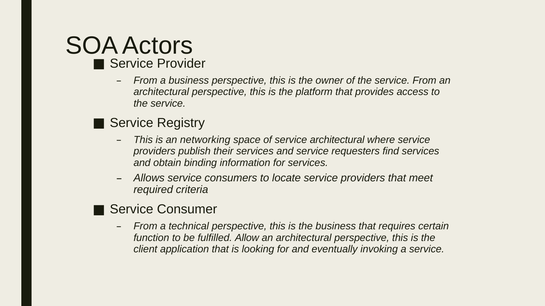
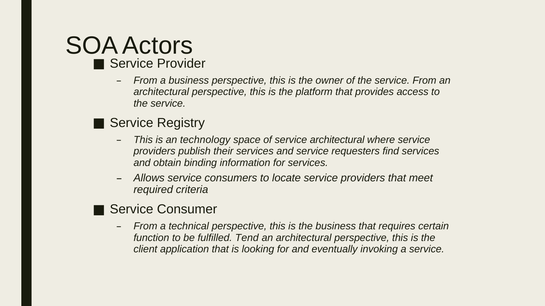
networking: networking -> technology
Allow: Allow -> Tend
